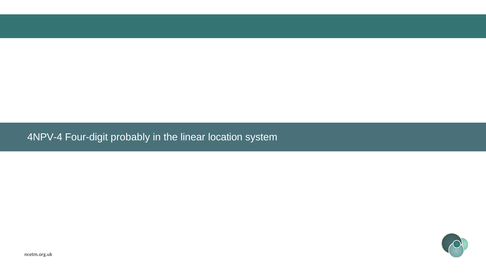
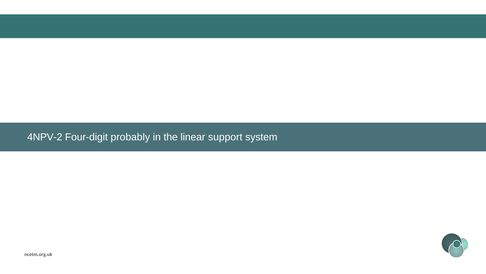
4NPV-4: 4NPV-4 -> 4NPV-2
location: location -> support
